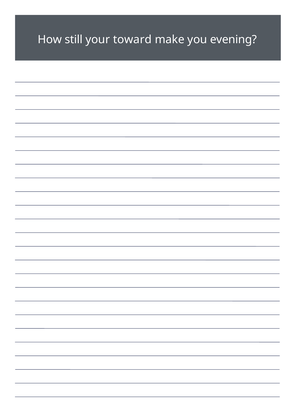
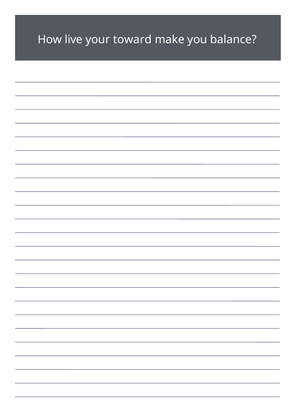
still: still -> live
evening: evening -> balance
